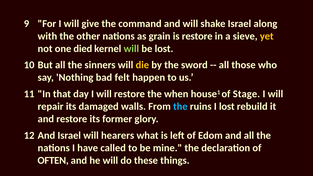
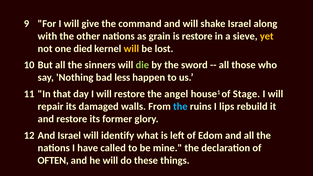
will at (131, 49) colour: light green -> yellow
die colour: yellow -> light green
felt: felt -> less
when: when -> angel
I lost: lost -> lips
hearers: hearers -> identify
